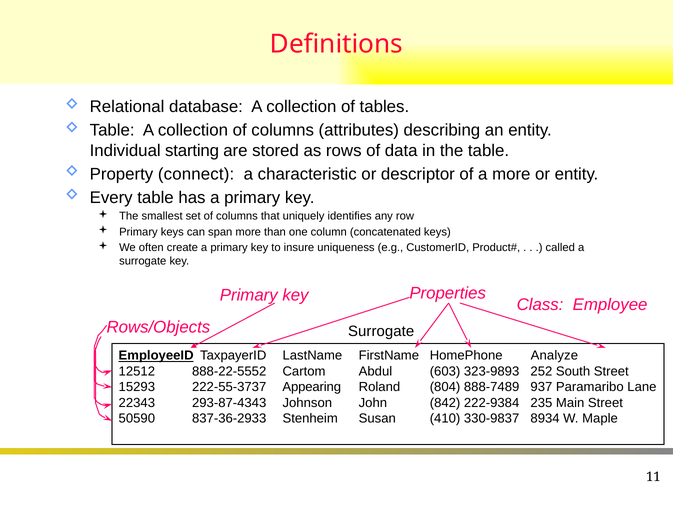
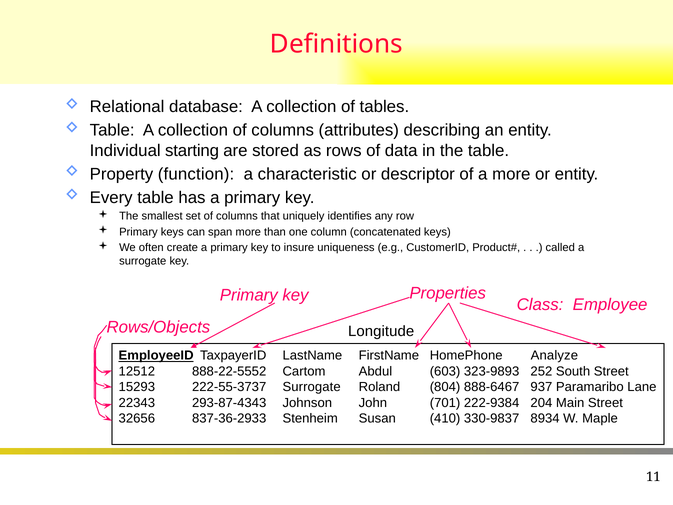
connect: connect -> function
Surrogate at (381, 331): Surrogate -> Longitude
222-55-3737 Appearing: Appearing -> Surrogate
888-7489: 888-7489 -> 888-6467
842: 842 -> 701
235: 235 -> 204
50590: 50590 -> 32656
